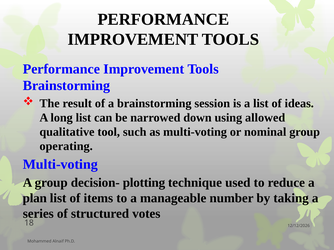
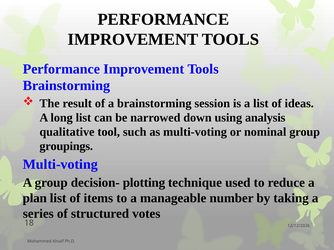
allowed: allowed -> analysis
operating: operating -> groupings
